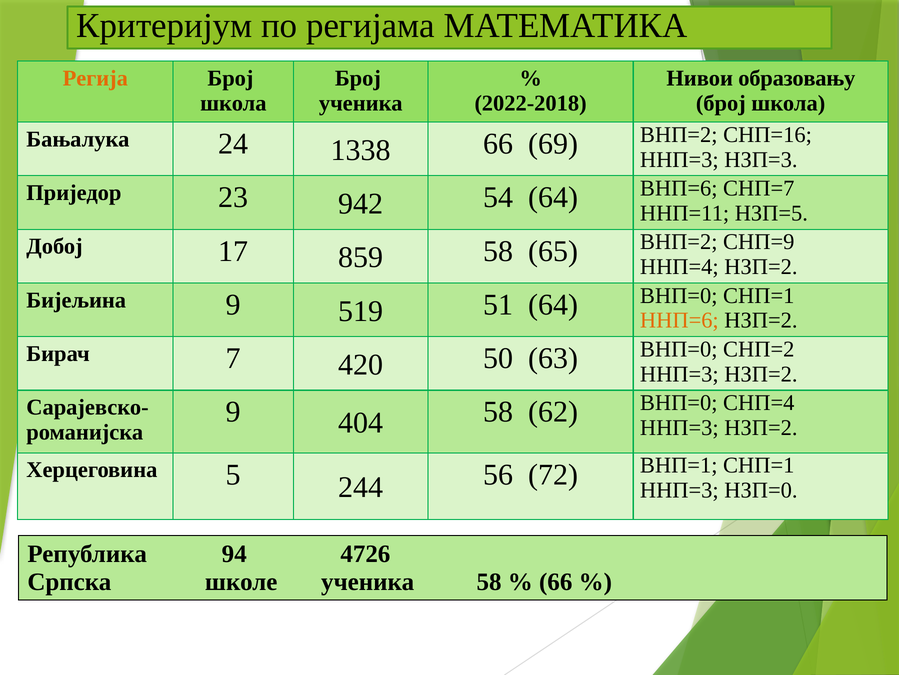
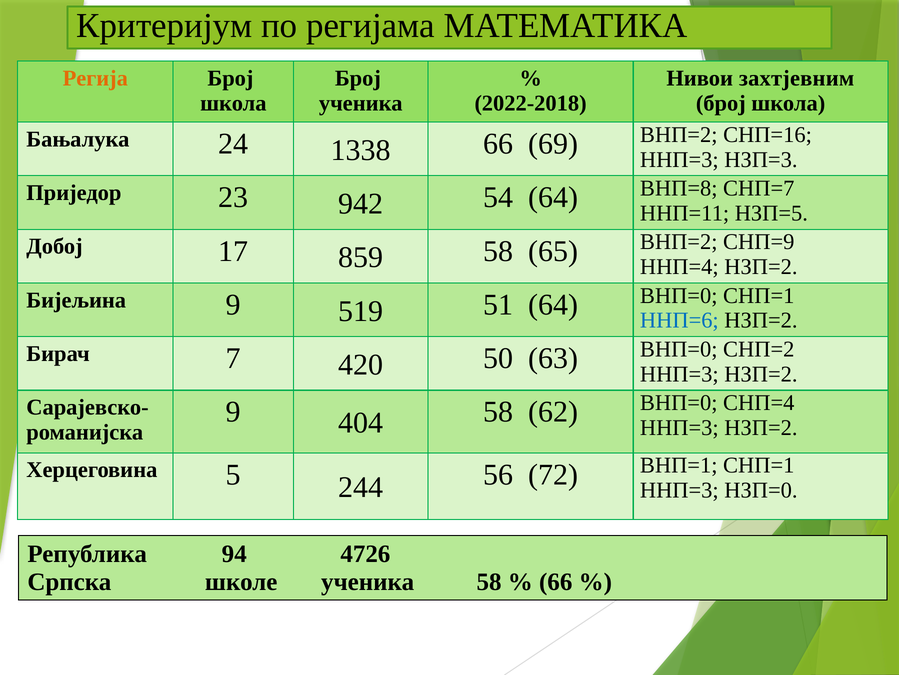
образовању: образовању -> захтјевним
ВНП=6: ВНП=6 -> ВНП=8
ННП=6 colour: orange -> blue
